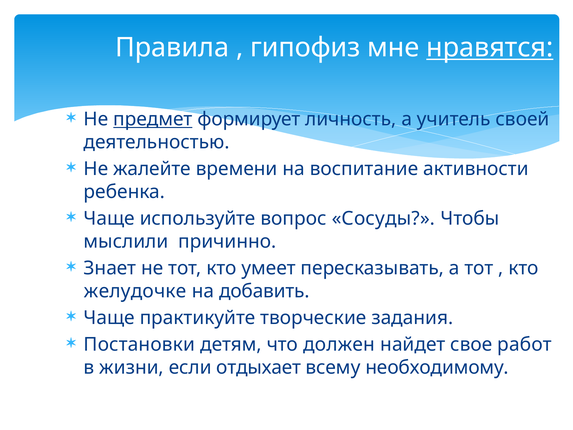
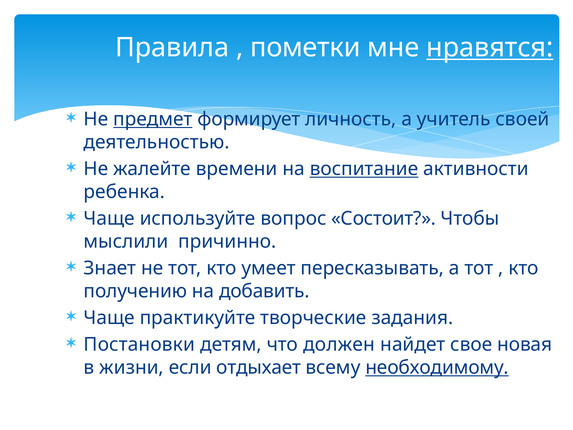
гипофиз: гипофиз -> пометки
воспитание underline: none -> present
Сосуды: Сосуды -> Состоит
желудочке: желудочке -> получению
работ: работ -> новая
необходимому underline: none -> present
